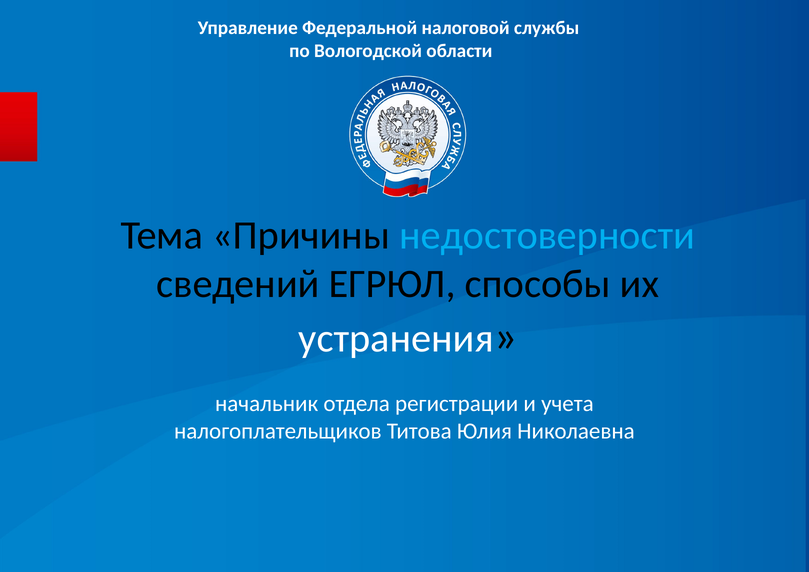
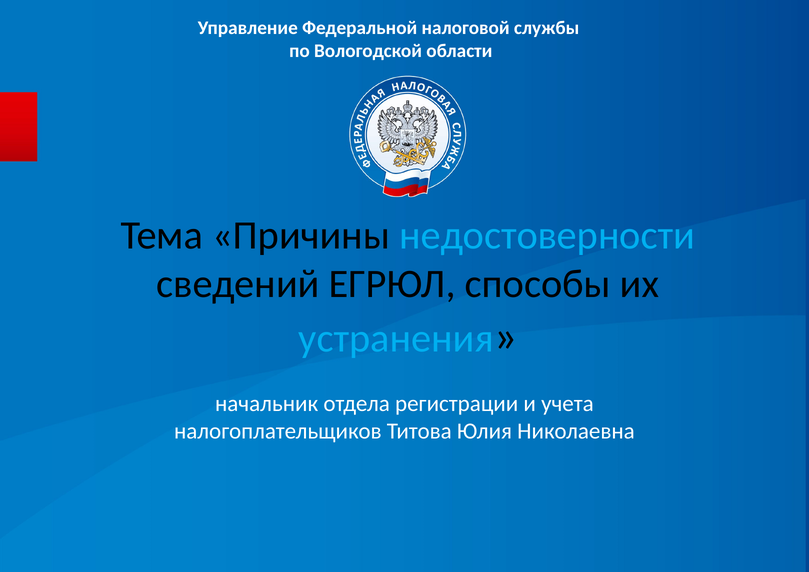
устранения colour: white -> light blue
